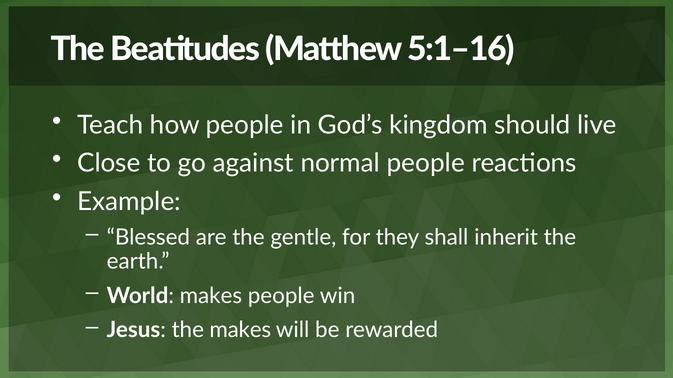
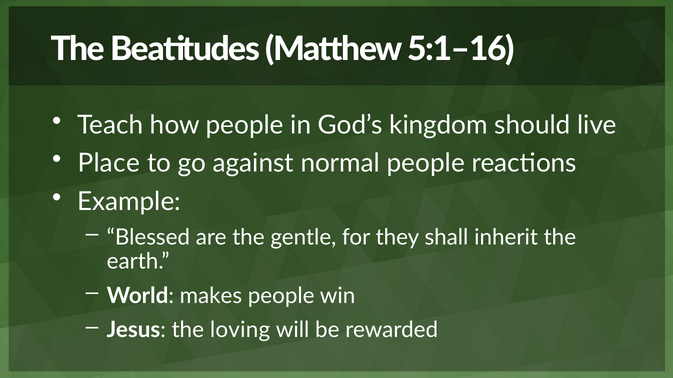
Close: Close -> Place
the makes: makes -> loving
